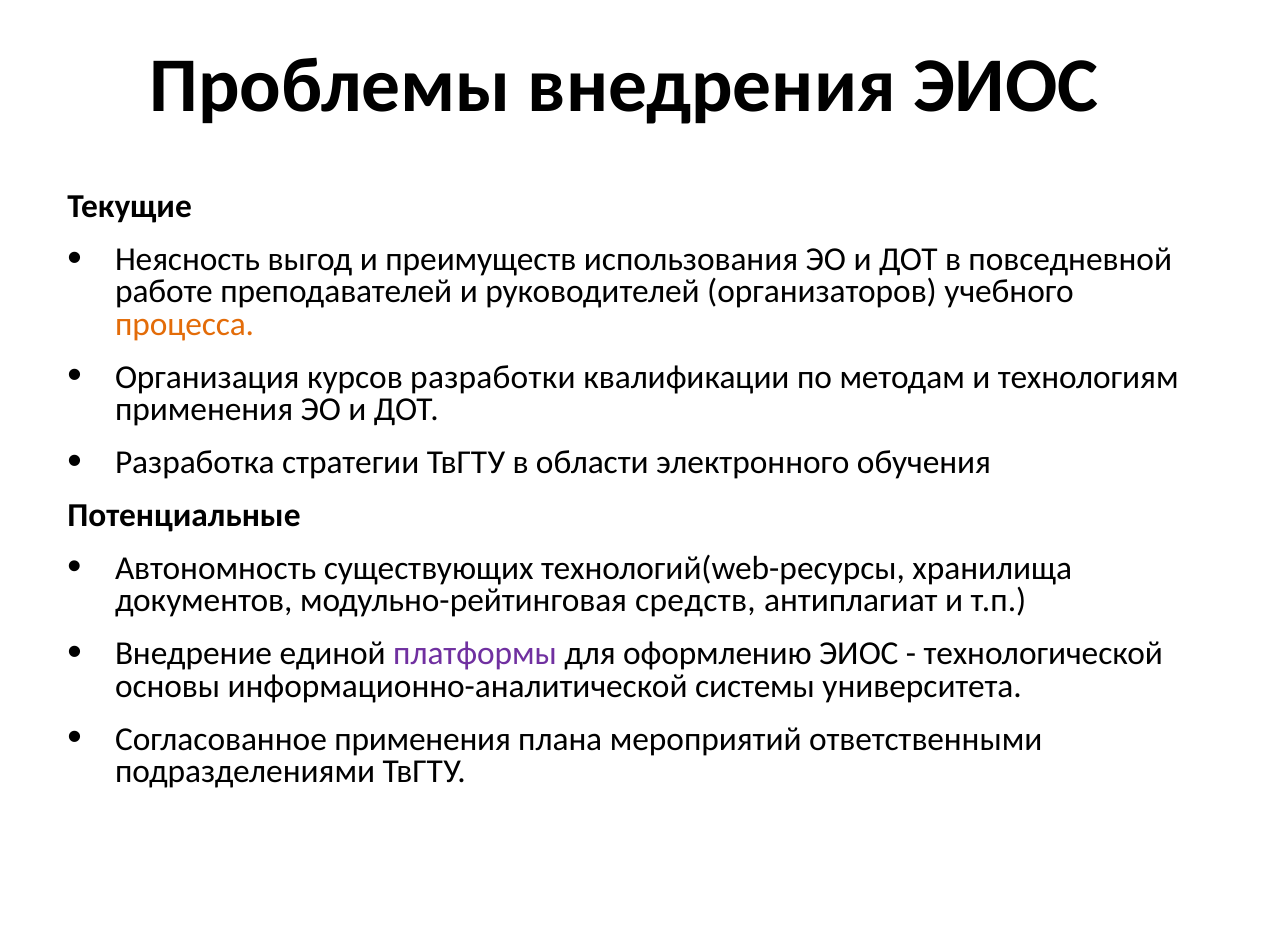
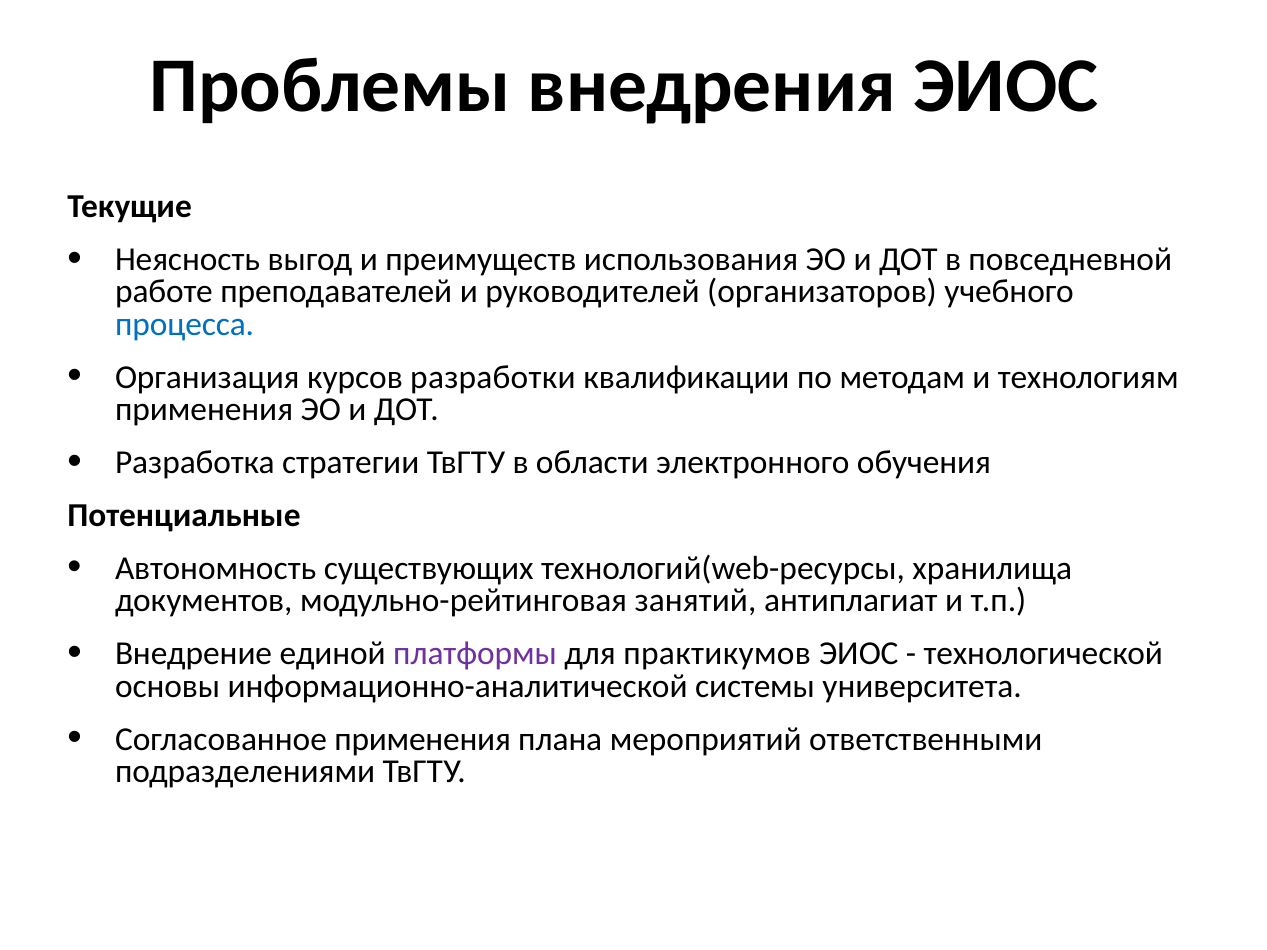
процесса colour: orange -> blue
средств: средств -> занятий
оформлению: оформлению -> практикумов
